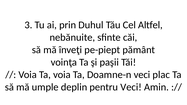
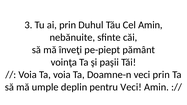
Cel Altfel: Altfel -> Amin
veci plac: plac -> prin
